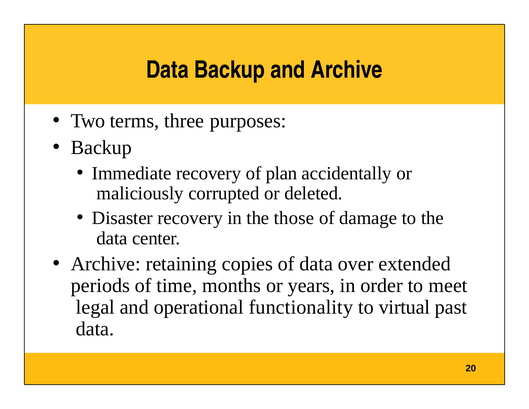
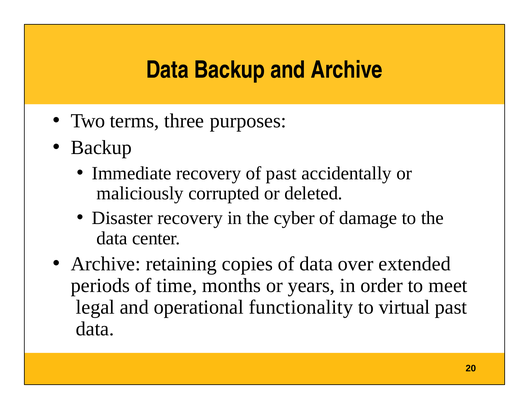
of plan: plan -> past
those: those -> cyber
